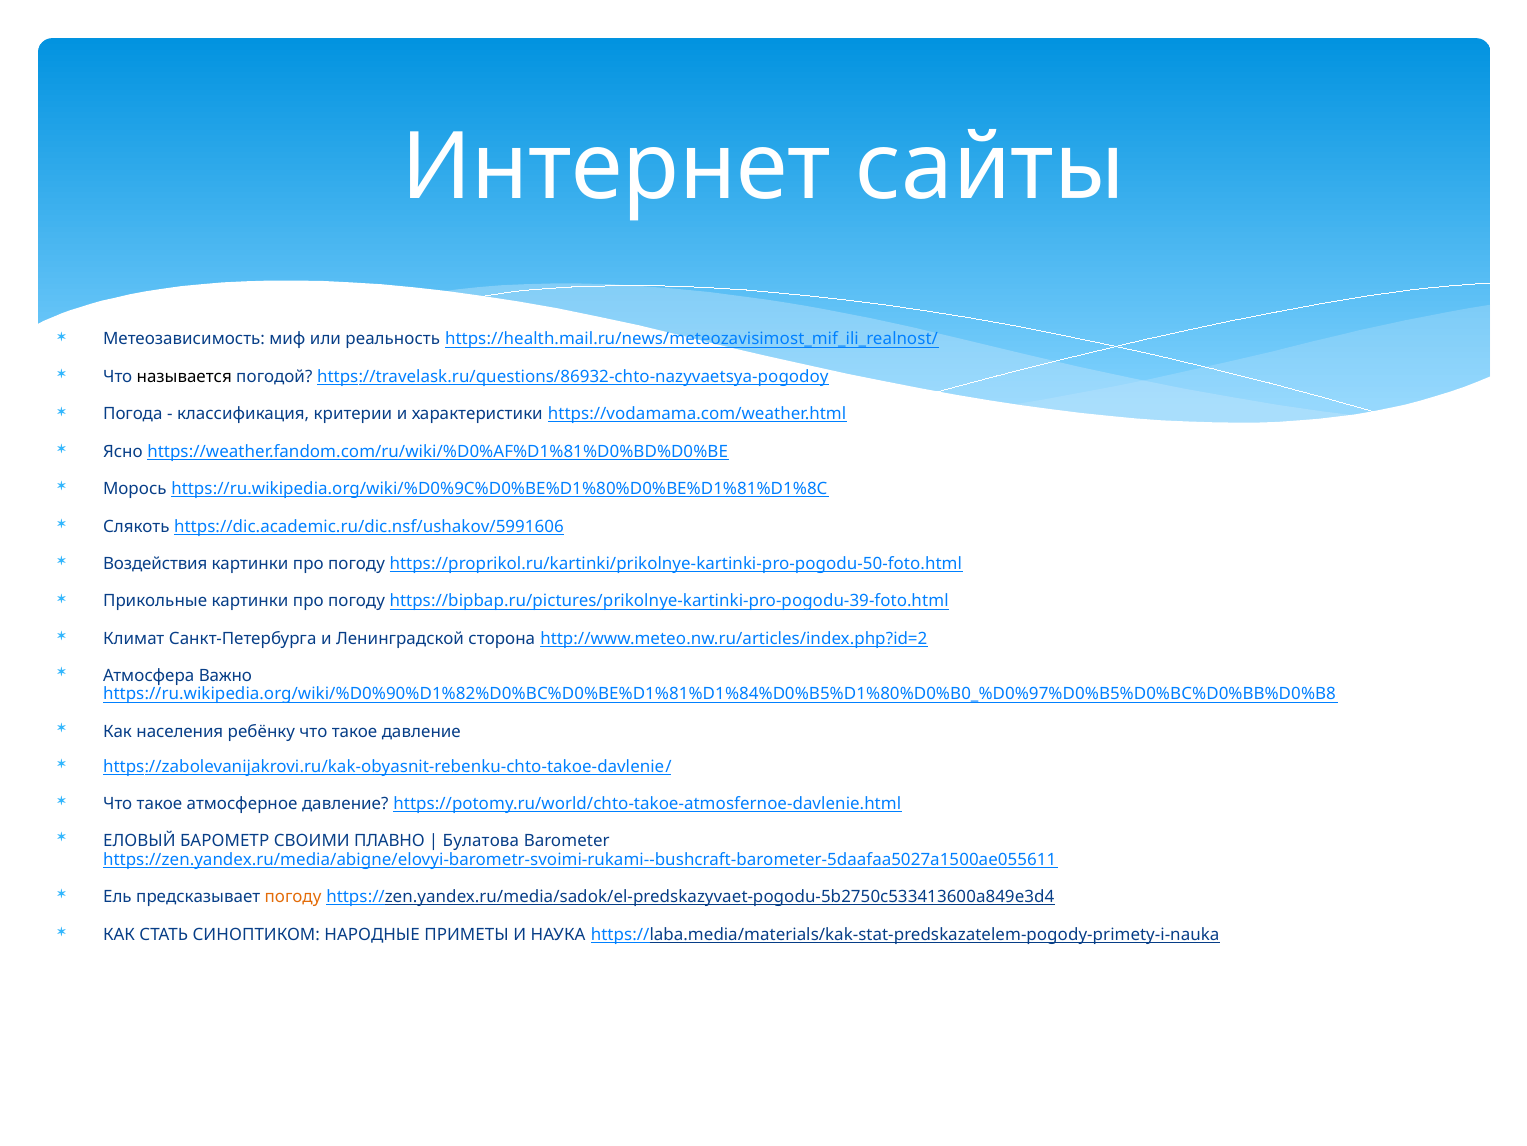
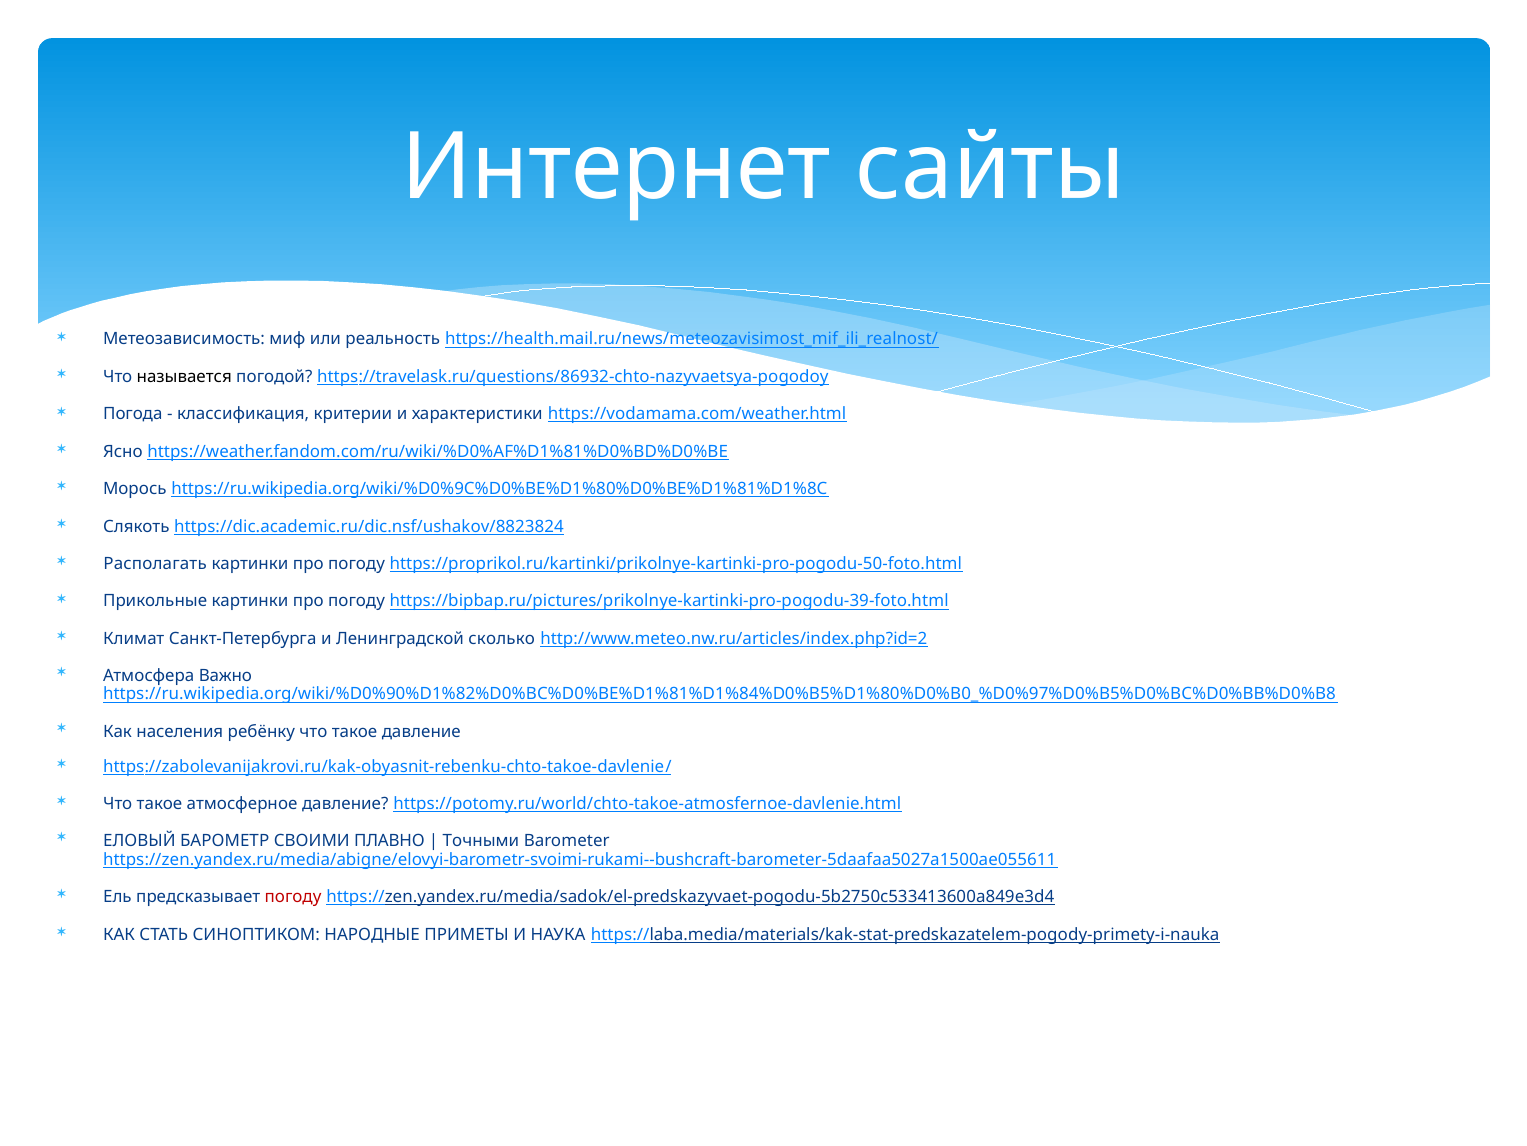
https://dic.academic.ru/dic.nsf/ushakov/5991606: https://dic.academic.ru/dic.nsf/ushakov/5991606 -> https://dic.academic.ru/dic.nsf/ushakov/8823824
Воздействия: Воздействия -> Располагать
сторона: сторона -> сколько
Булатова: Булатова -> Точными
погоду at (293, 896) colour: orange -> red
